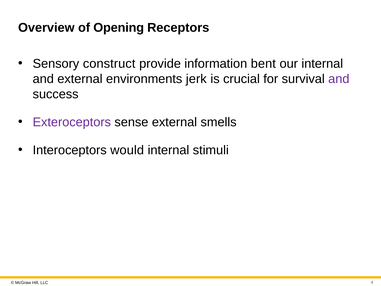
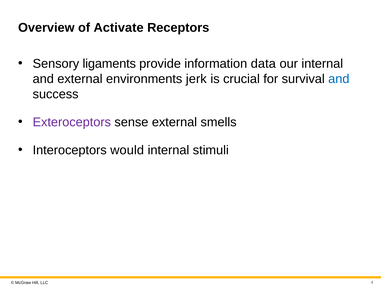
Opening: Opening -> Activate
construct: construct -> ligaments
bent: bent -> data
and at (339, 79) colour: purple -> blue
